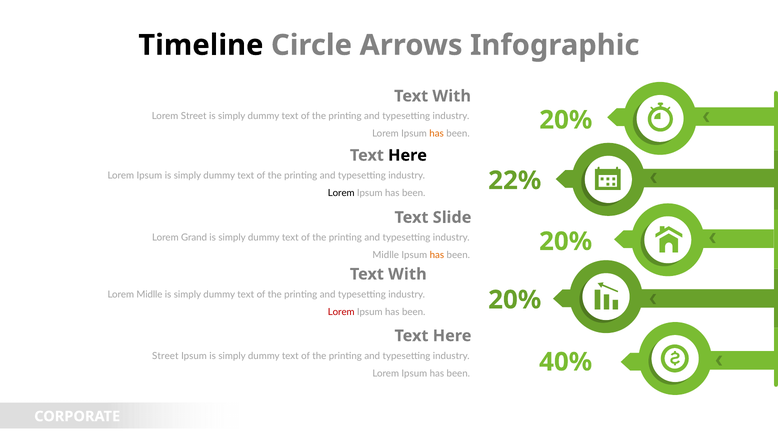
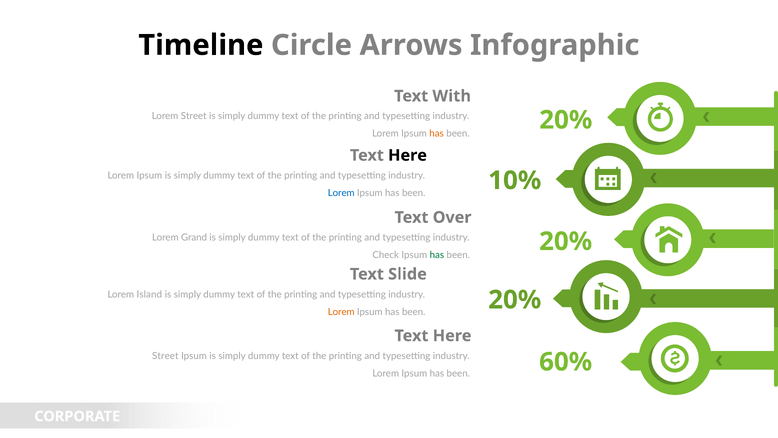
22%: 22% -> 10%
Lorem at (341, 193) colour: black -> blue
Slide: Slide -> Over
Midlle at (386, 255): Midlle -> Check
has at (437, 255) colour: orange -> green
With at (407, 274): With -> Slide
Lorem Midlle: Midlle -> Island
Lorem at (341, 312) colour: red -> orange
40%: 40% -> 60%
